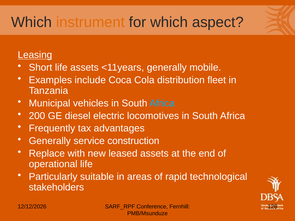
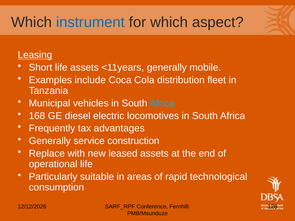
instrument colour: orange -> blue
200: 200 -> 168
stakeholders: stakeholders -> consumption
